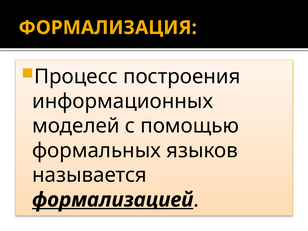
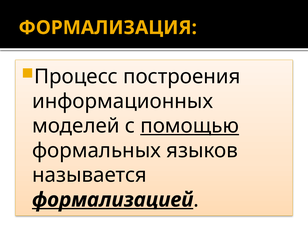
помощью underline: none -> present
